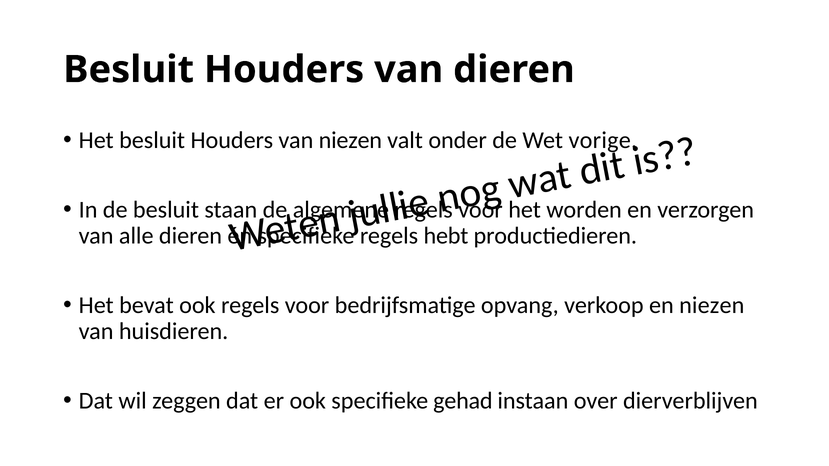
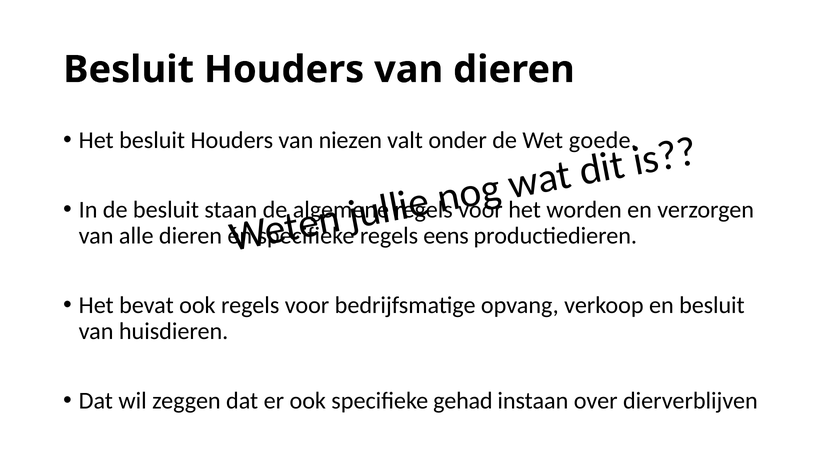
vorige: vorige -> goede
hebt: hebt -> eens
en niezen: niezen -> besluit
